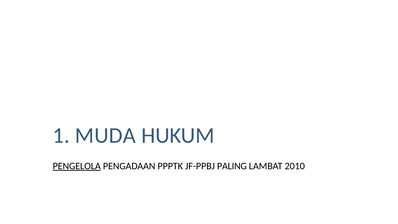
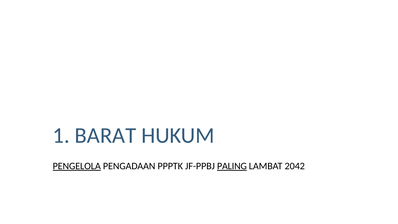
MUDA: MUDA -> BARAT
PALING underline: none -> present
2010: 2010 -> 2042
